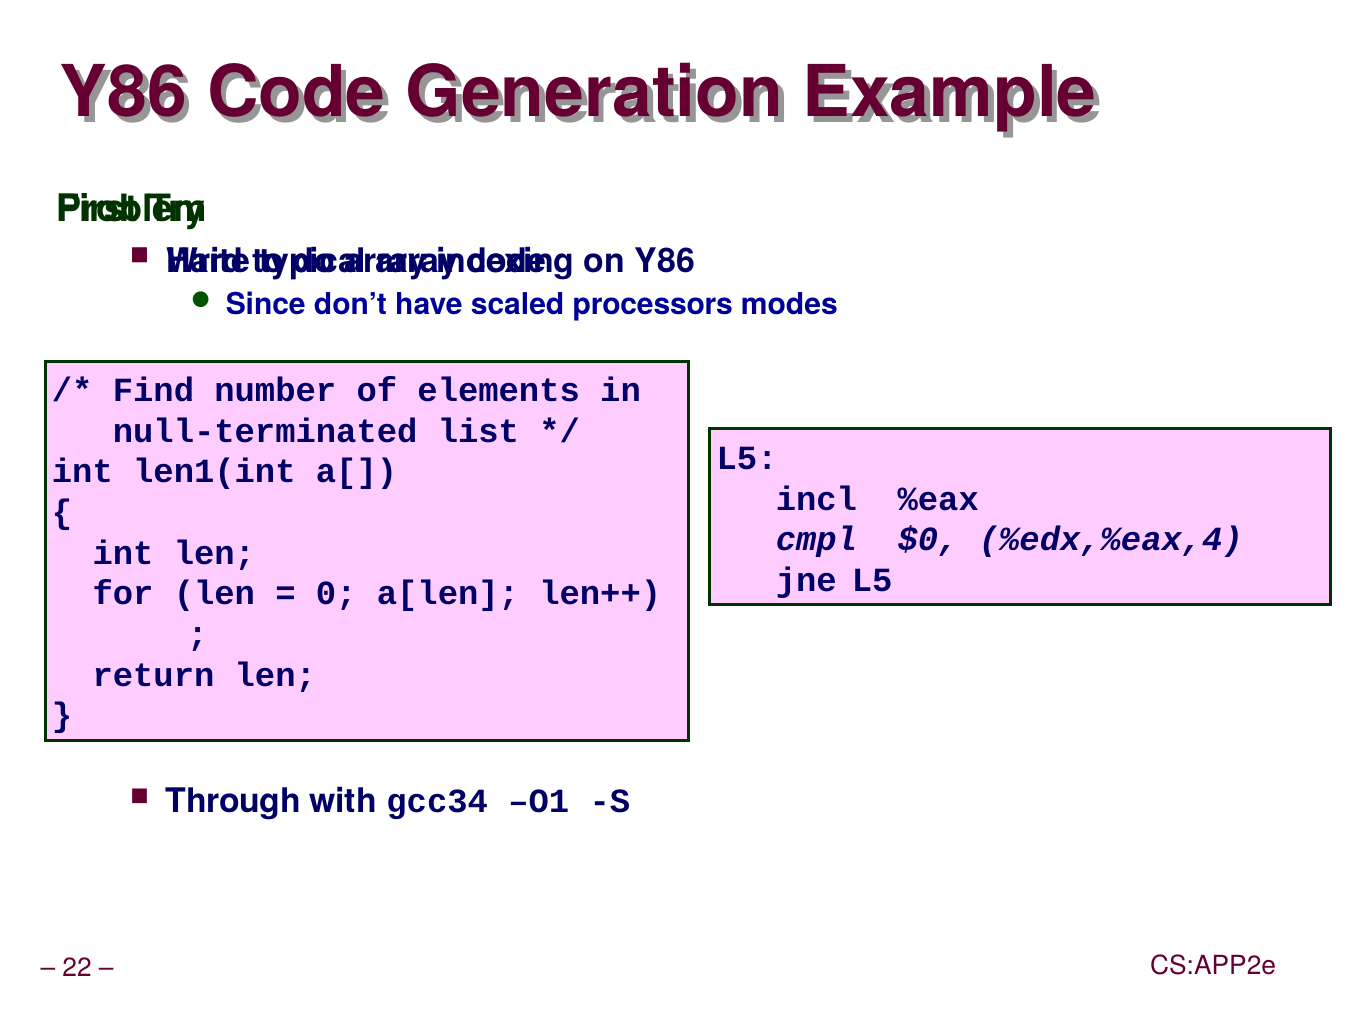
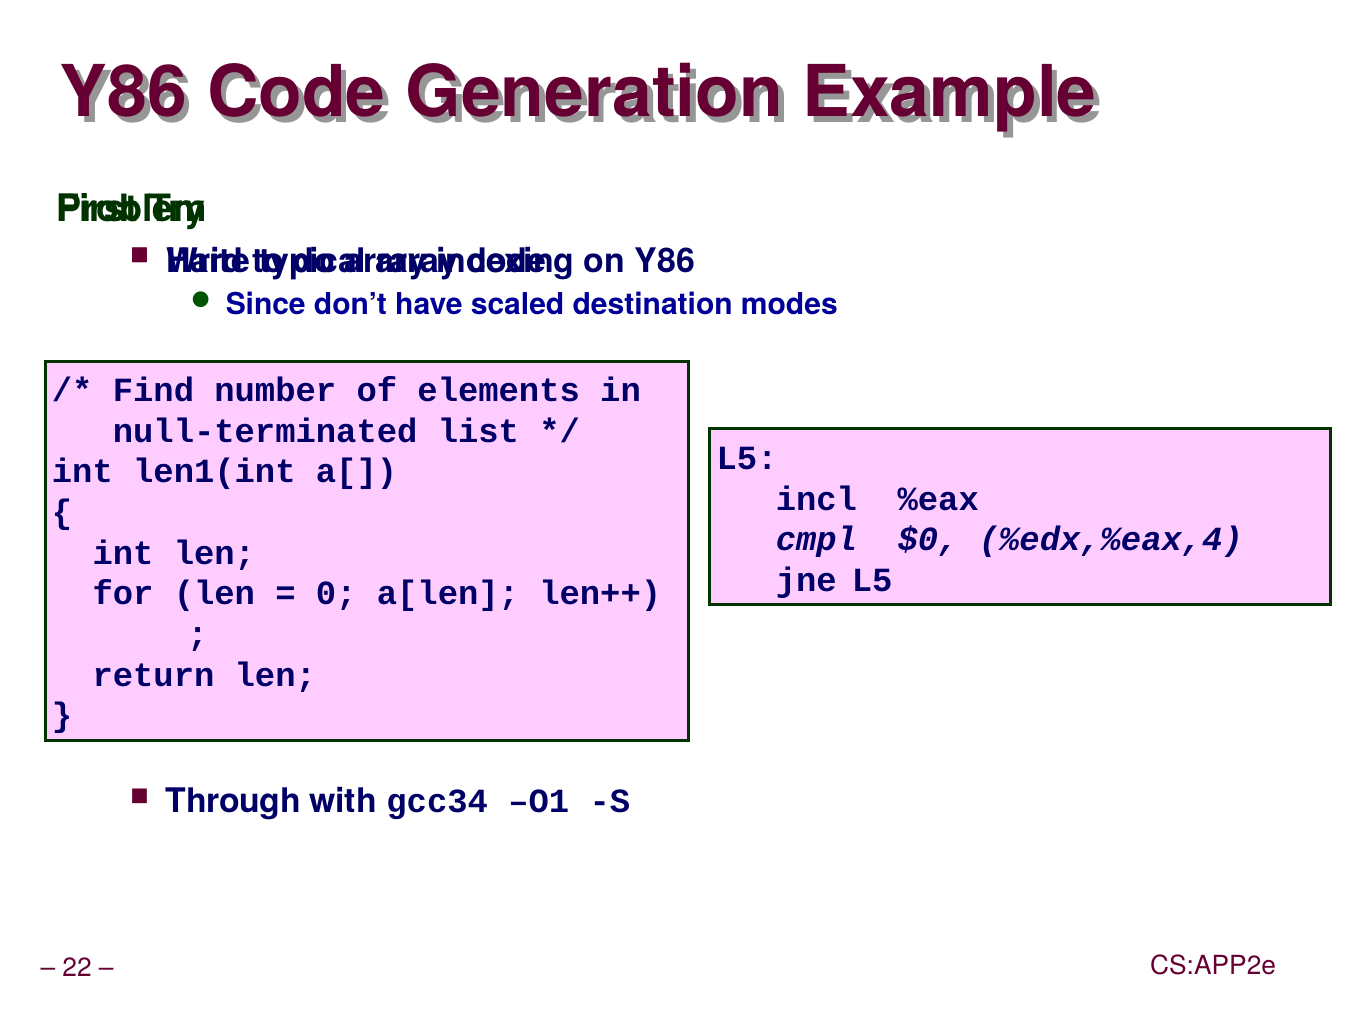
processors: processors -> destination
